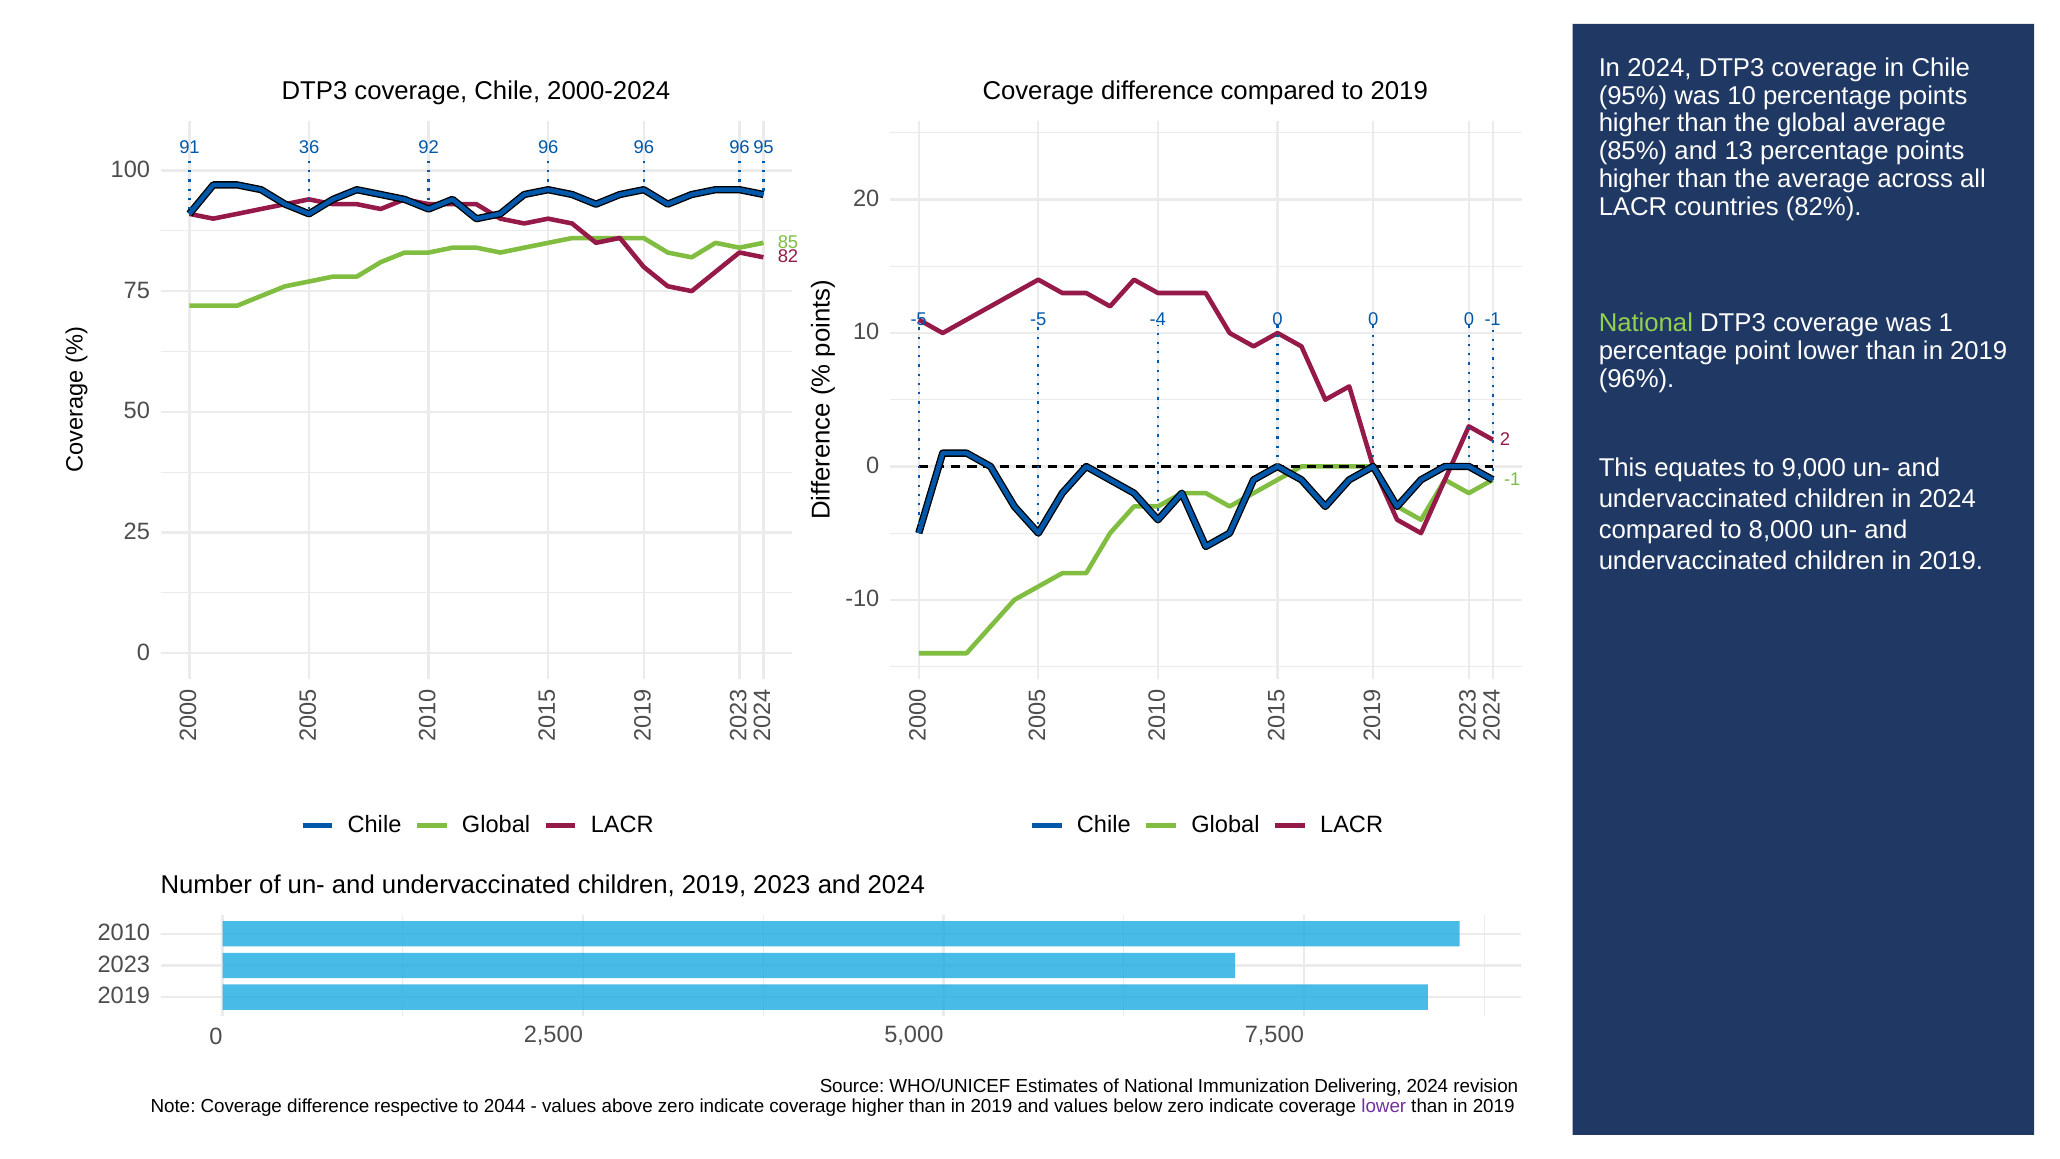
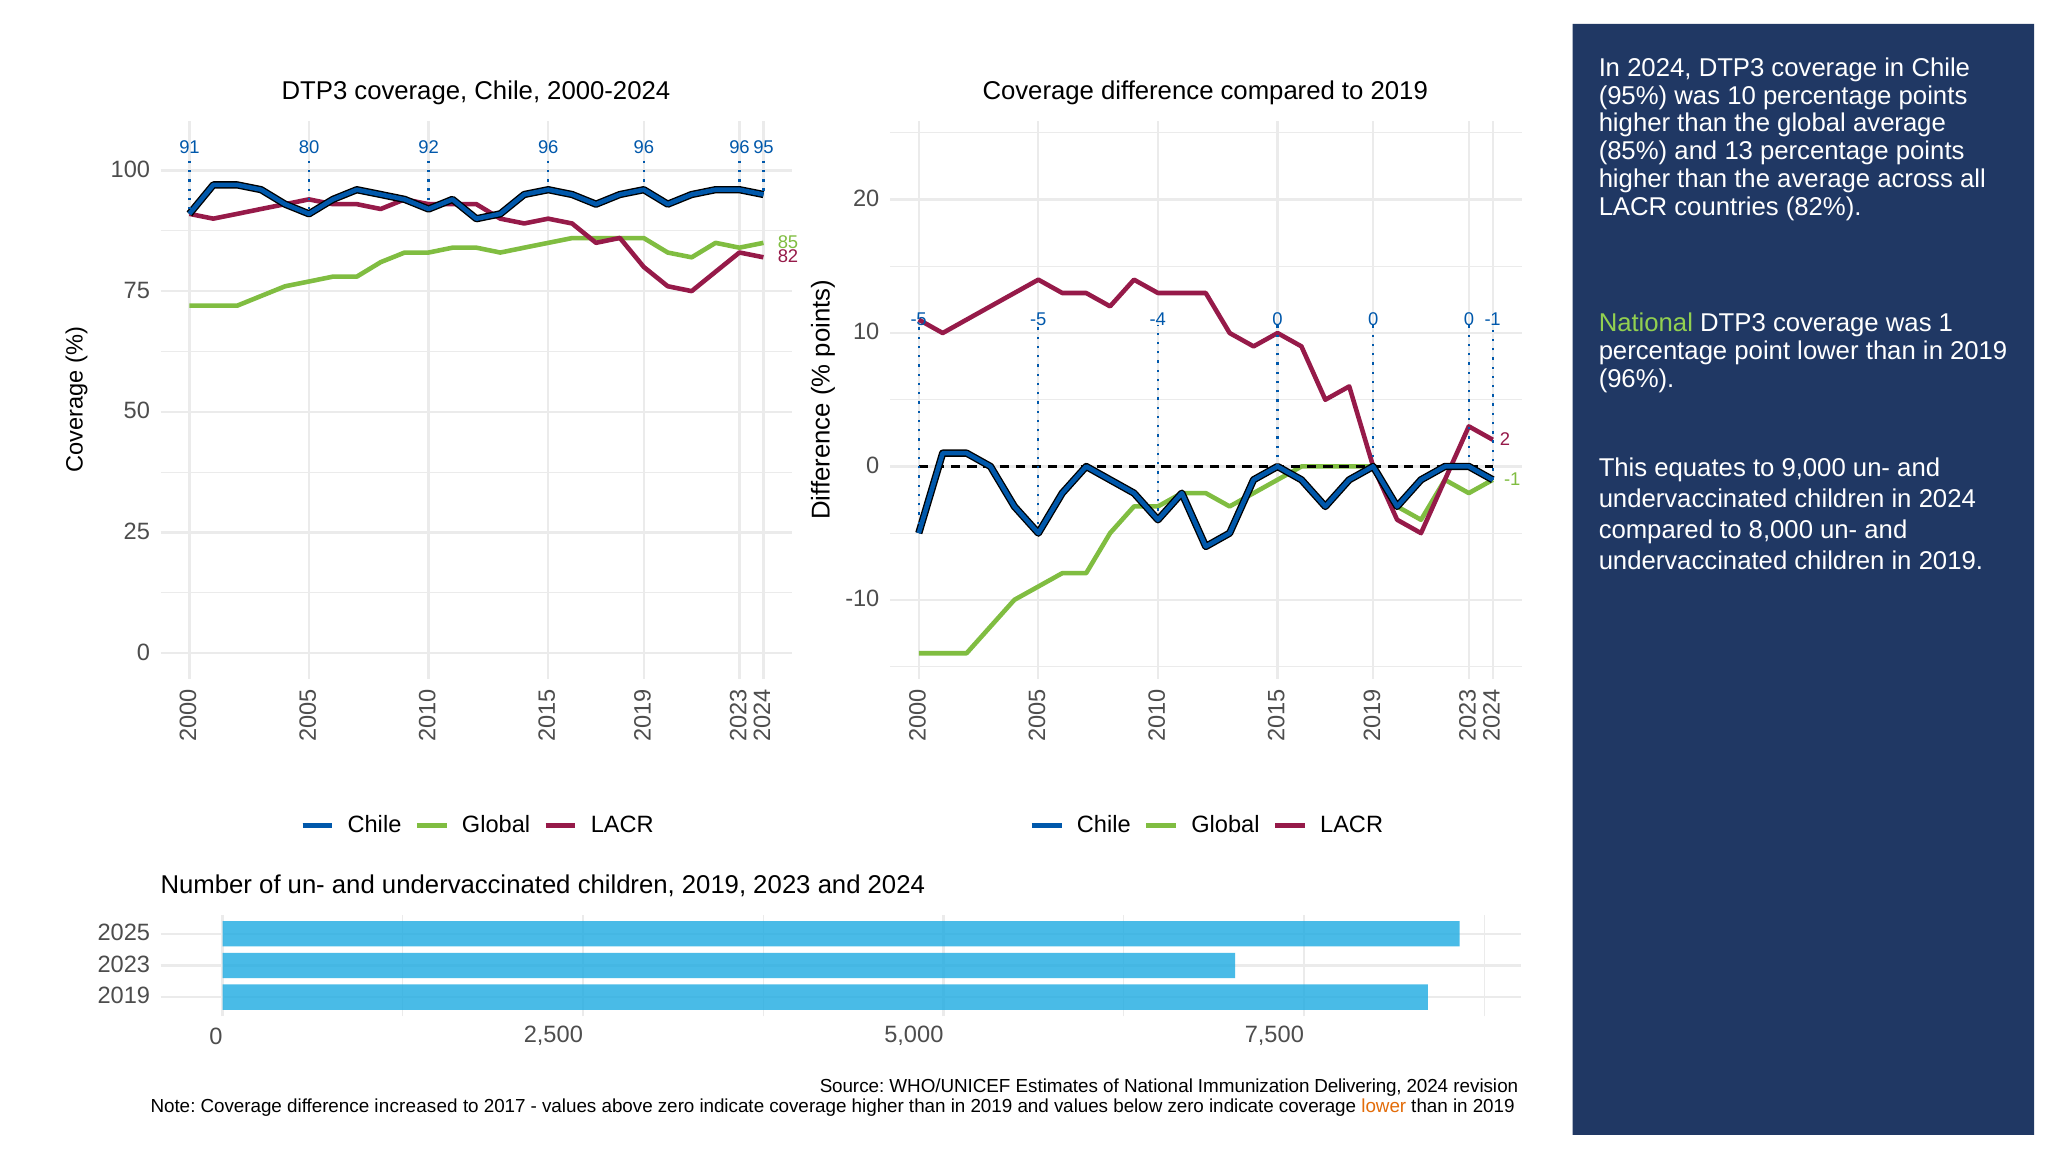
36: 36 -> 80
2010: 2010 -> 2025
respective: respective -> increased
2044: 2044 -> 2017
lower at (1384, 1106) colour: purple -> orange
